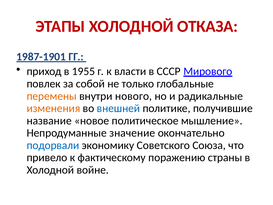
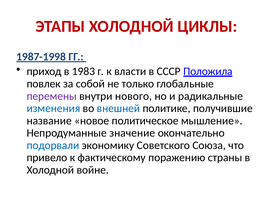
ОТКАЗА: ОТКАЗА -> ЦИКЛЫ
1987-1901: 1987-1901 -> 1987-1998
1955: 1955 -> 1983
Мирового: Мирового -> Положила
перемены colour: orange -> purple
изменения colour: orange -> blue
